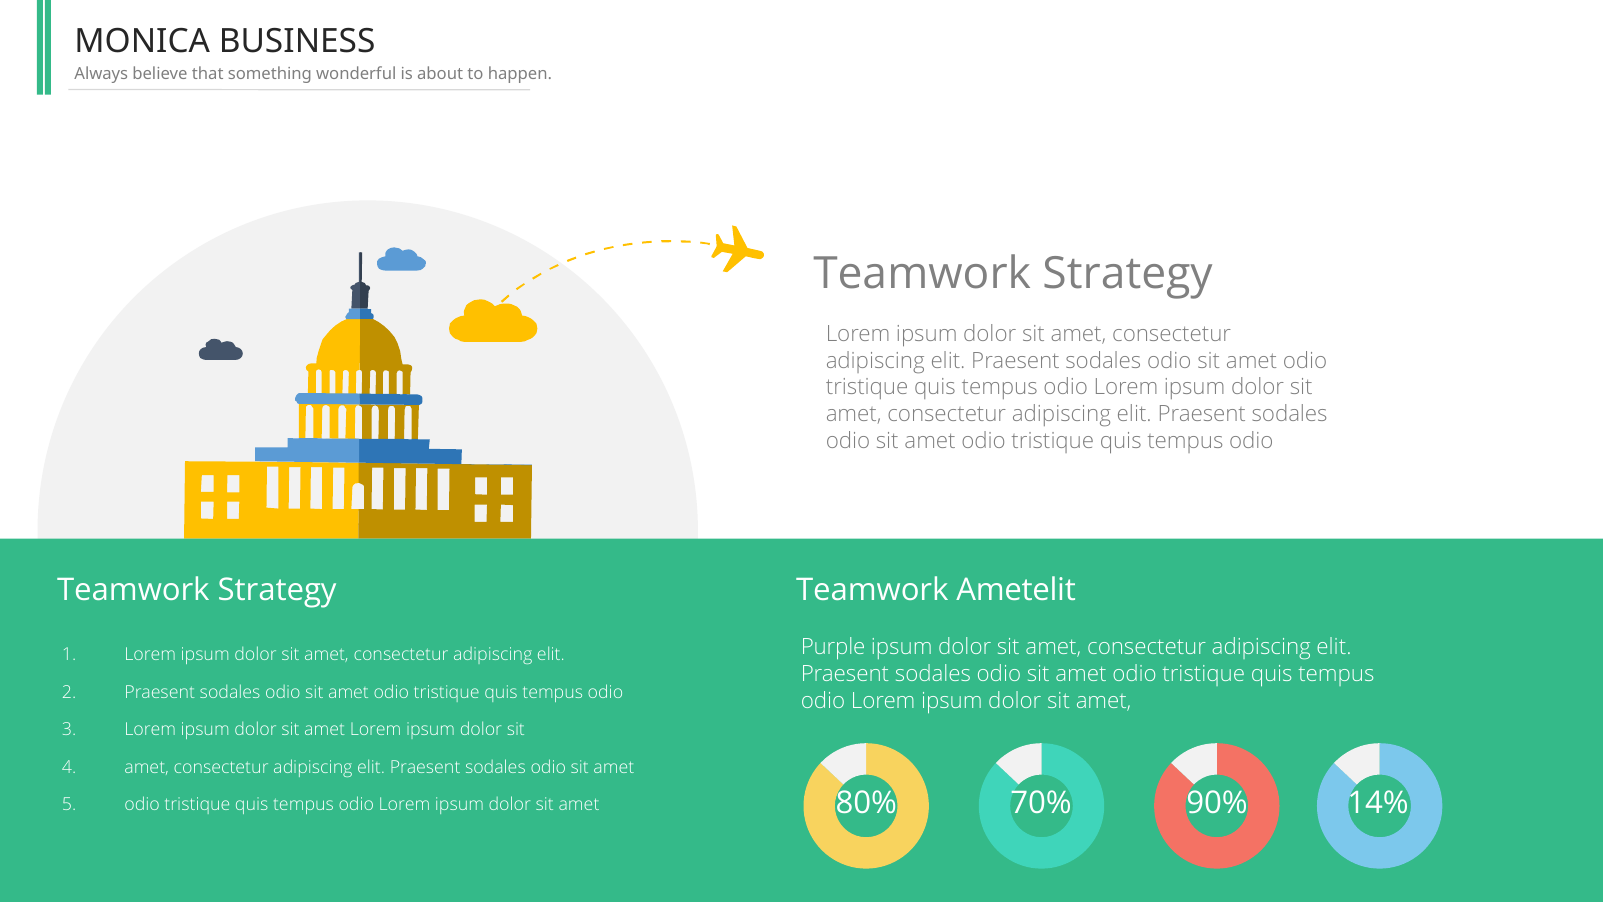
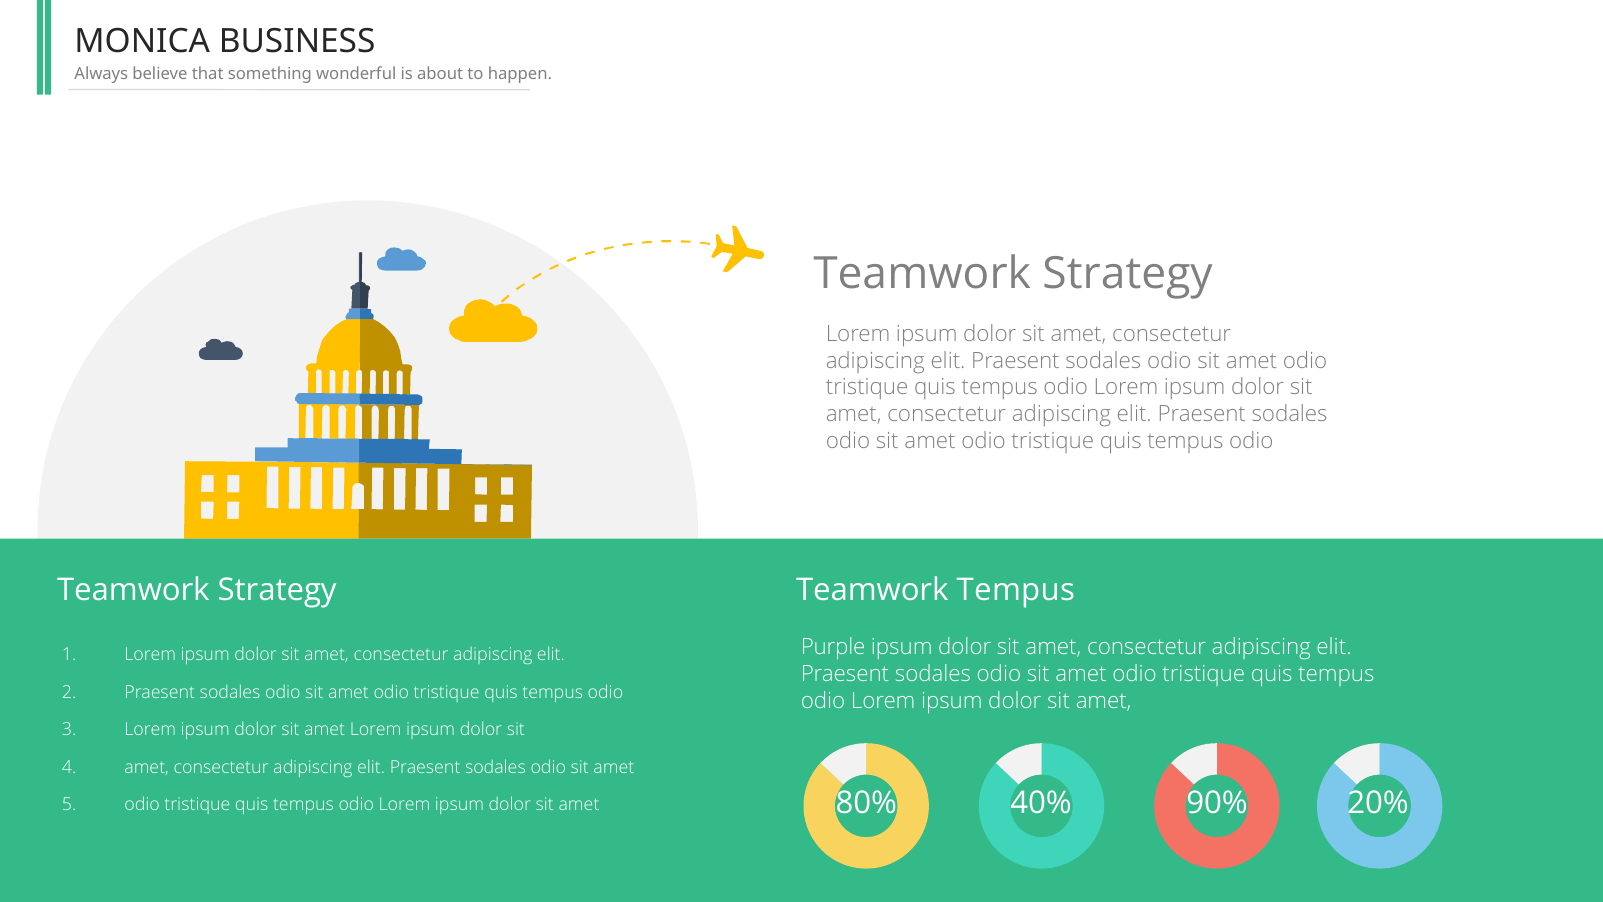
Teamwork Ametelit: Ametelit -> Tempus
70%: 70% -> 40%
14%: 14% -> 20%
